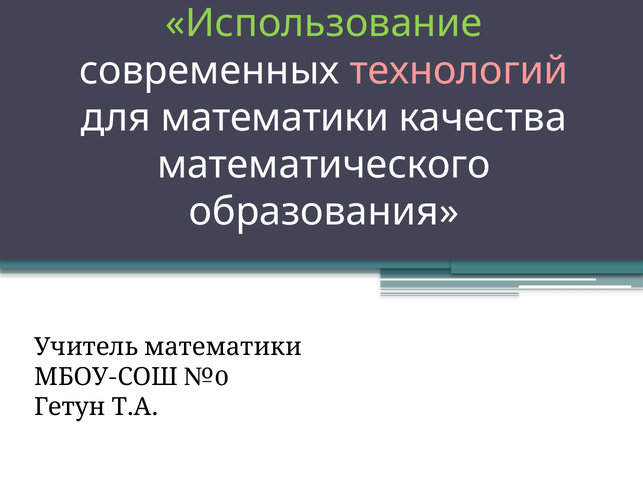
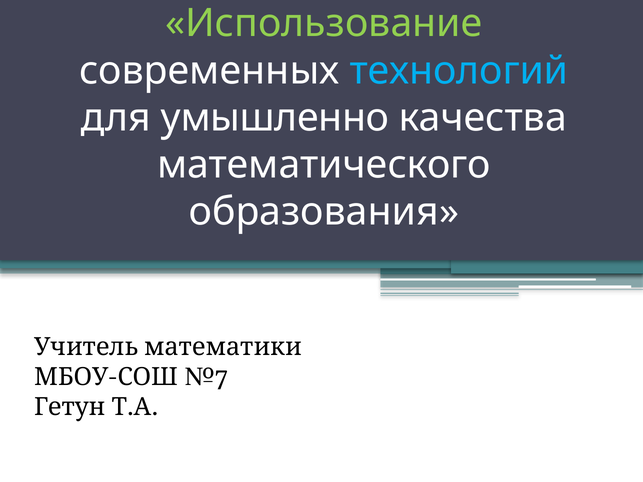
технологий colour: pink -> light blue
математики: математики -> умышленно
№0: №0 -> №7
